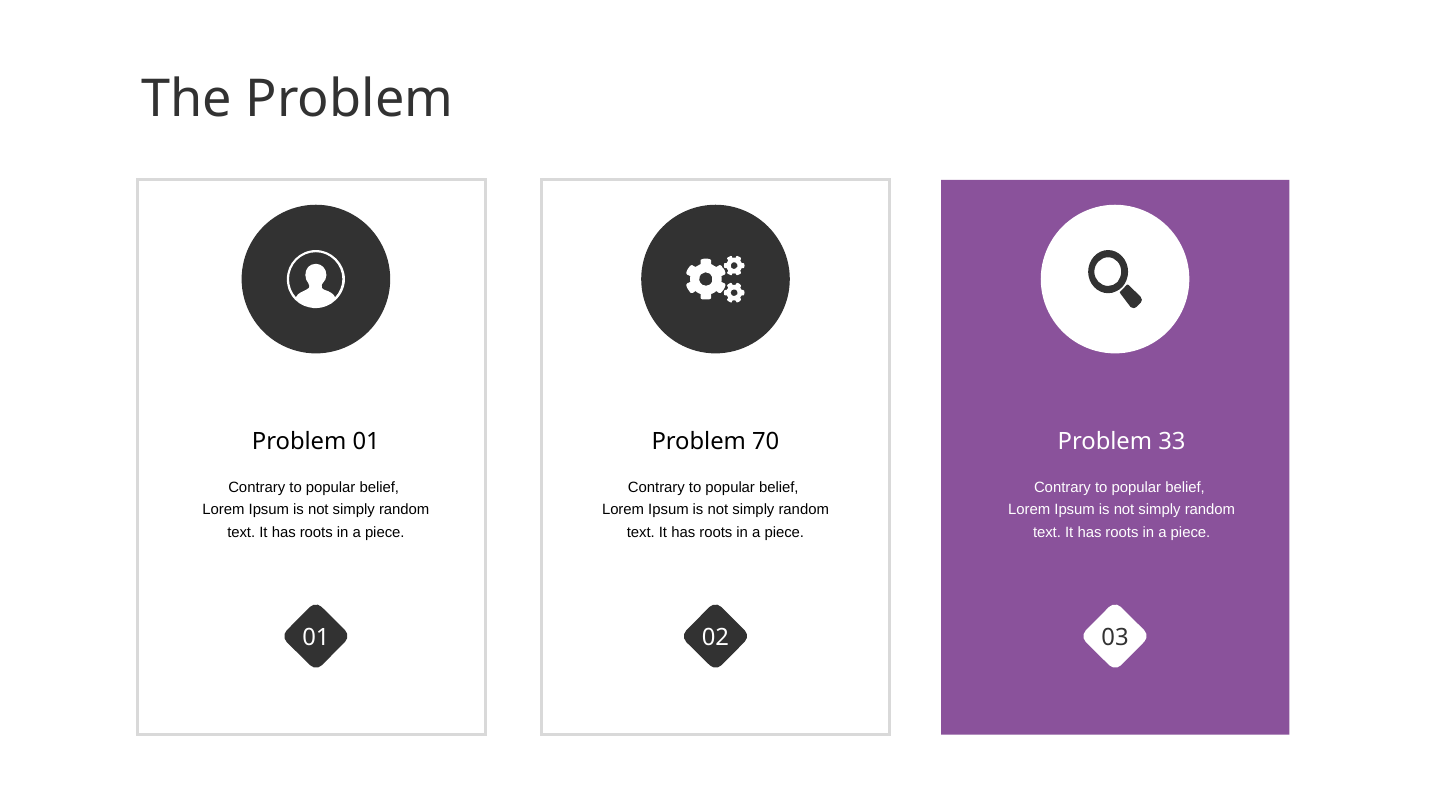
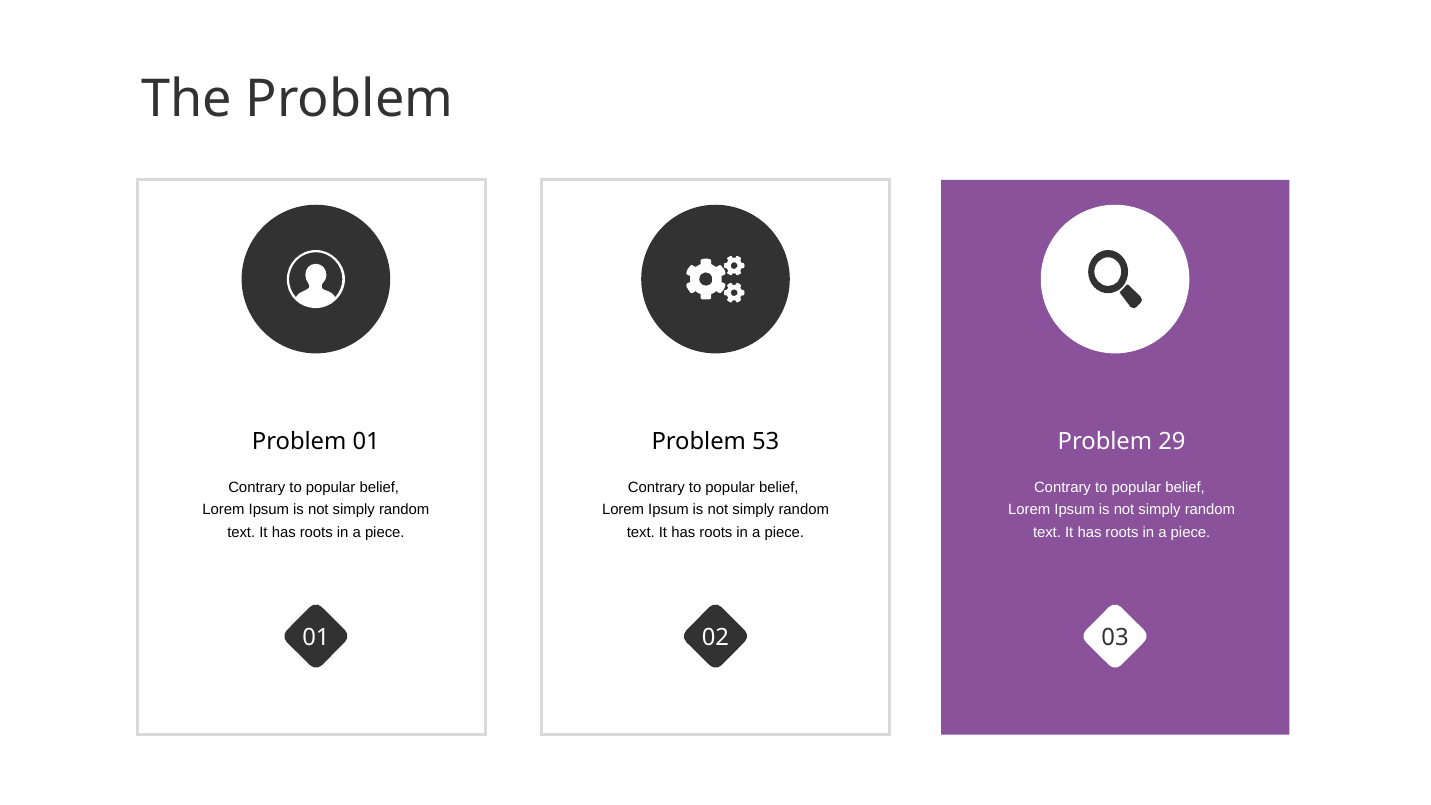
70: 70 -> 53
33: 33 -> 29
